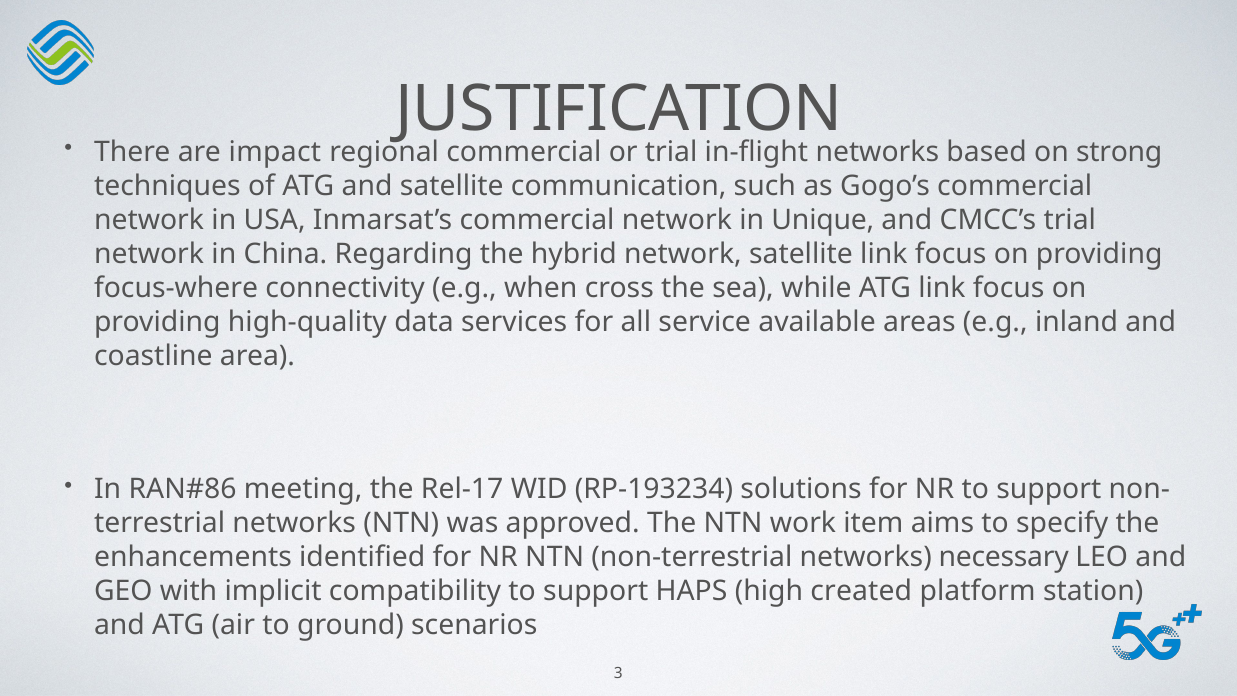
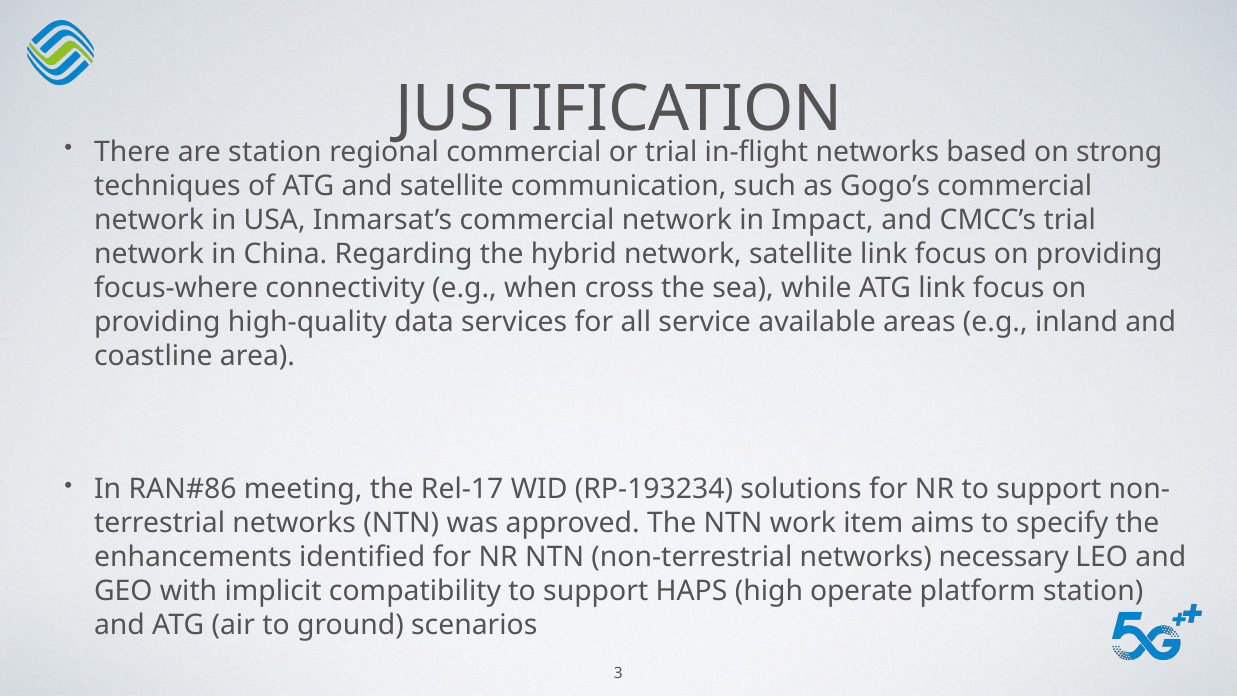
are impact: impact -> station
Unique: Unique -> Impact
created: created -> operate
